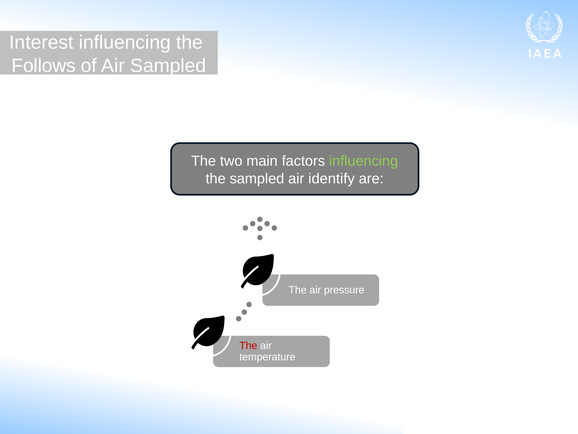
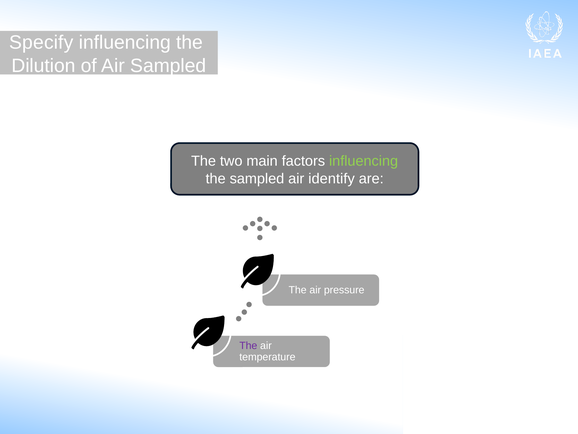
Interest: Interest -> Specify
Follows: Follows -> Dilution
The at (248, 345) colour: red -> purple
